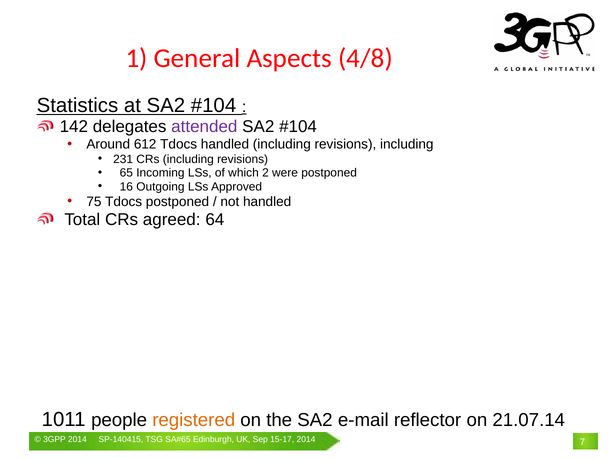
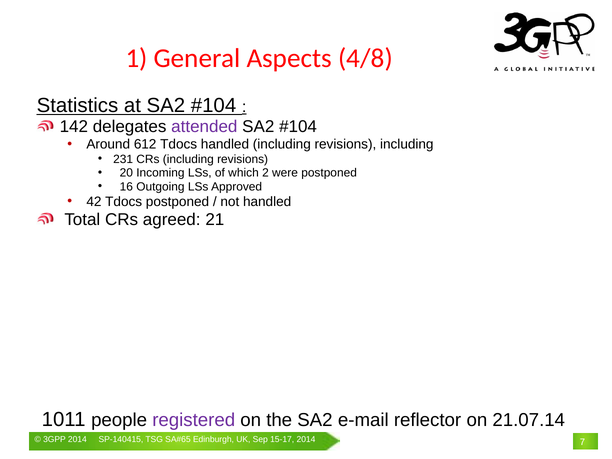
65: 65 -> 20
75: 75 -> 42
64: 64 -> 21
registered colour: orange -> purple
